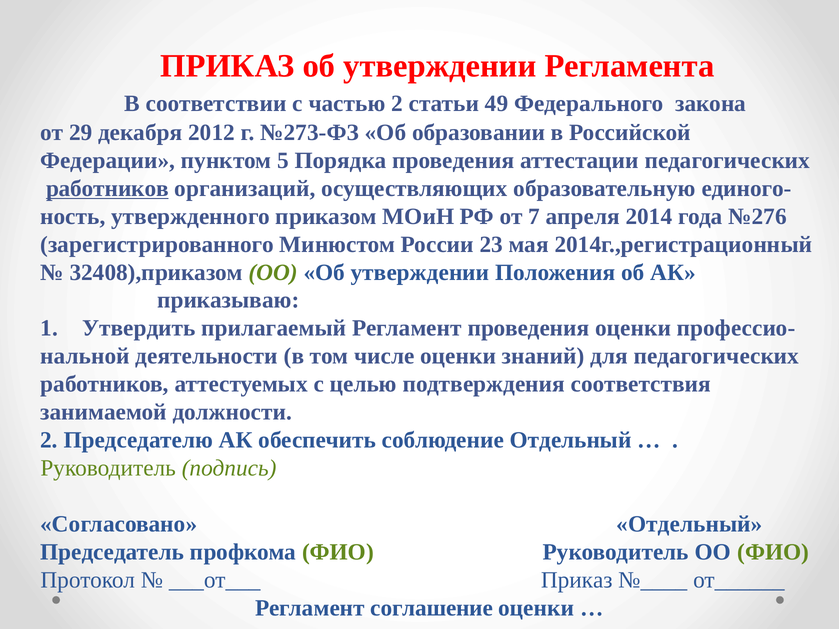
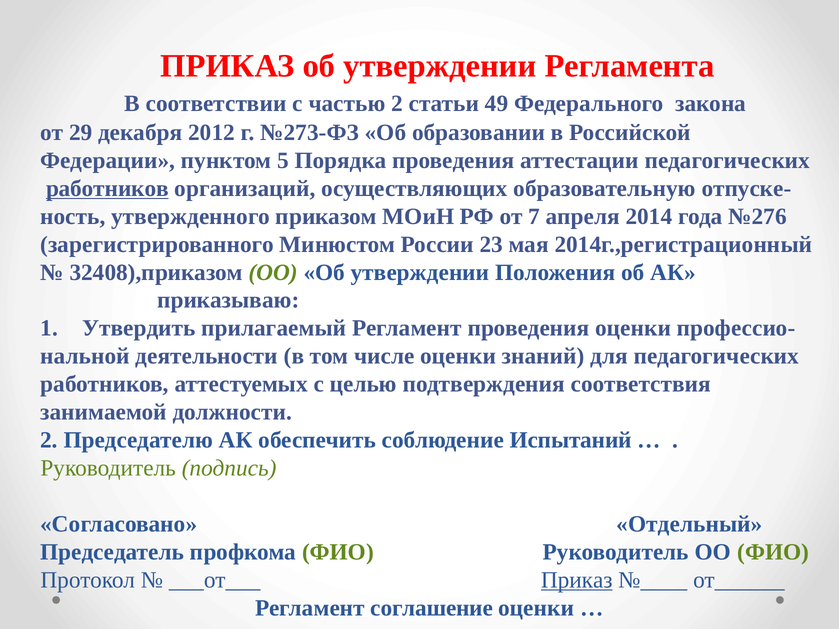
единого-: единого- -> отпуске-
соблюдение Отдельный: Отдельный -> Испытаний
Приказ at (577, 580) underline: none -> present
